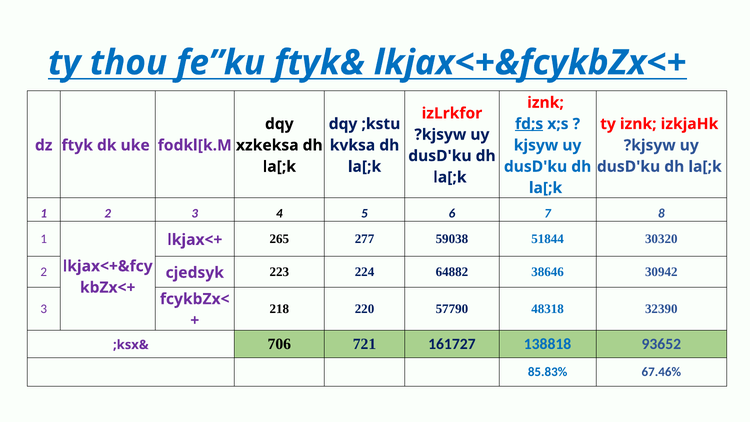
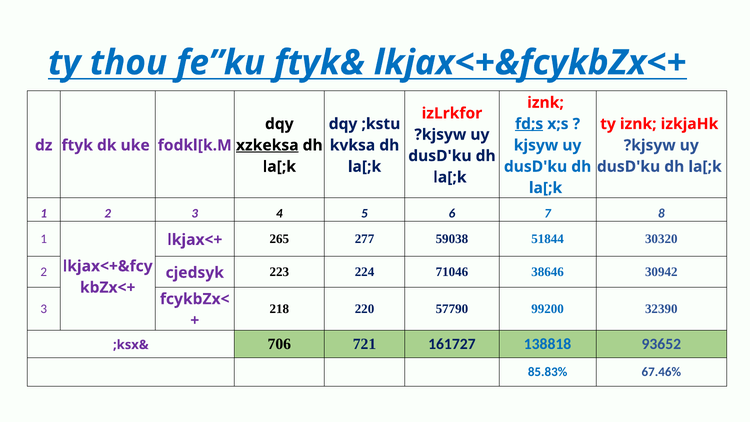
xzkeksa underline: none -> present
64882: 64882 -> 71046
48318: 48318 -> 99200
